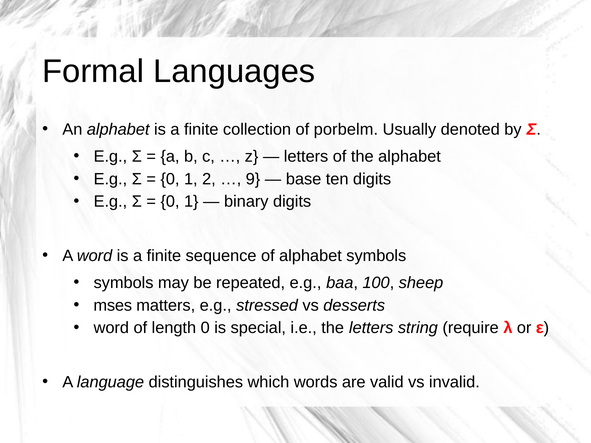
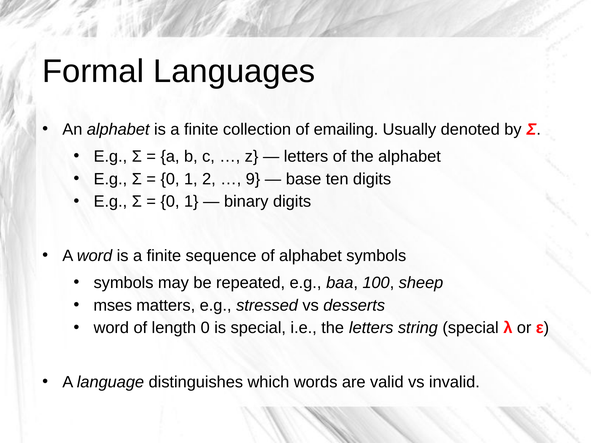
porbelm: porbelm -> emailing
string require: require -> special
